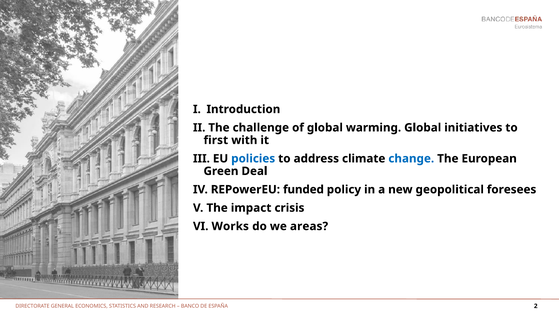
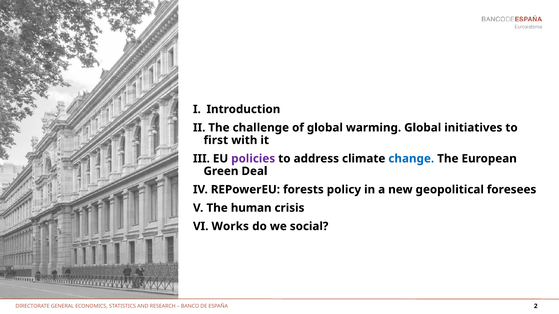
policies colour: blue -> purple
funded: funded -> forests
impact: impact -> human
areas: areas -> social
